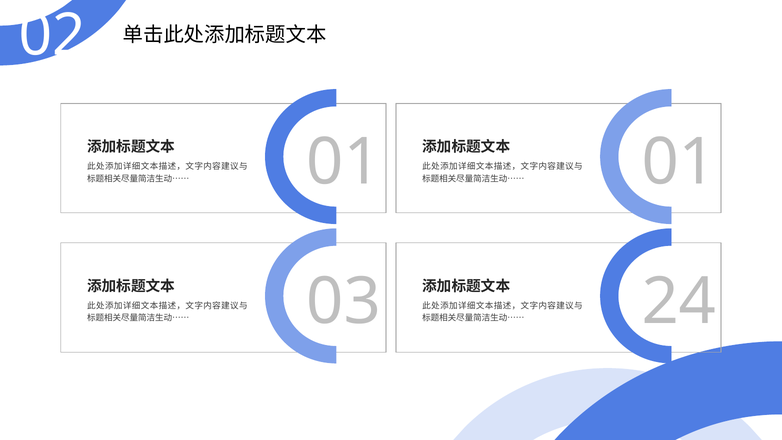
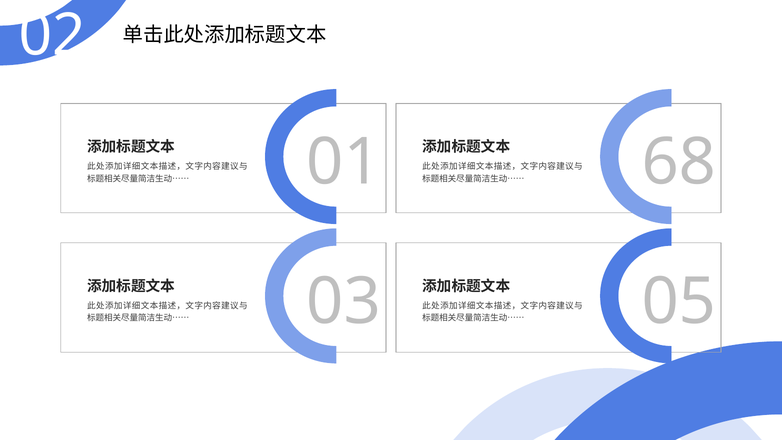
01 at (679, 162): 01 -> 68
24: 24 -> 05
